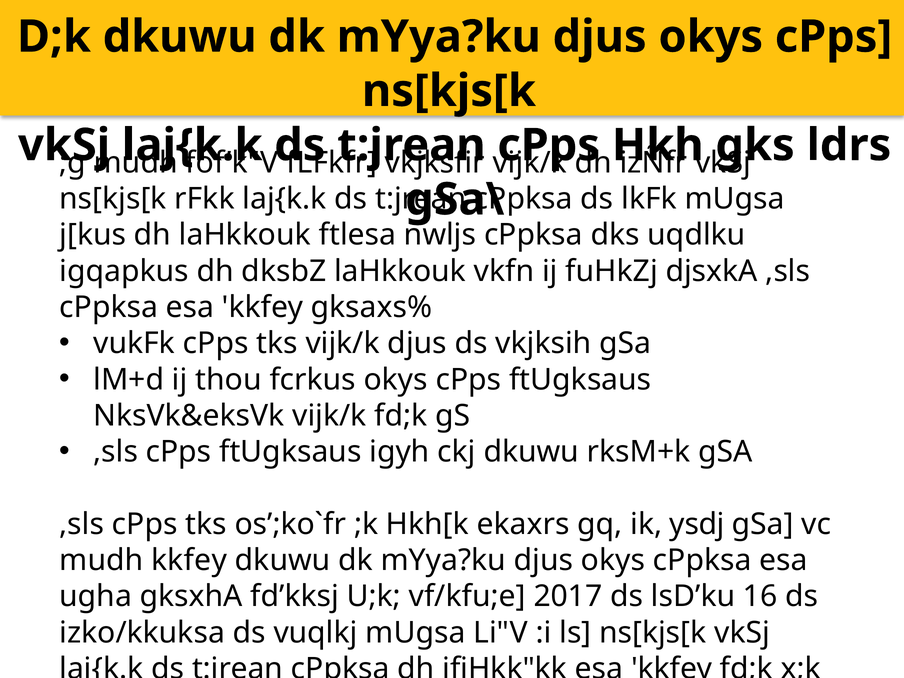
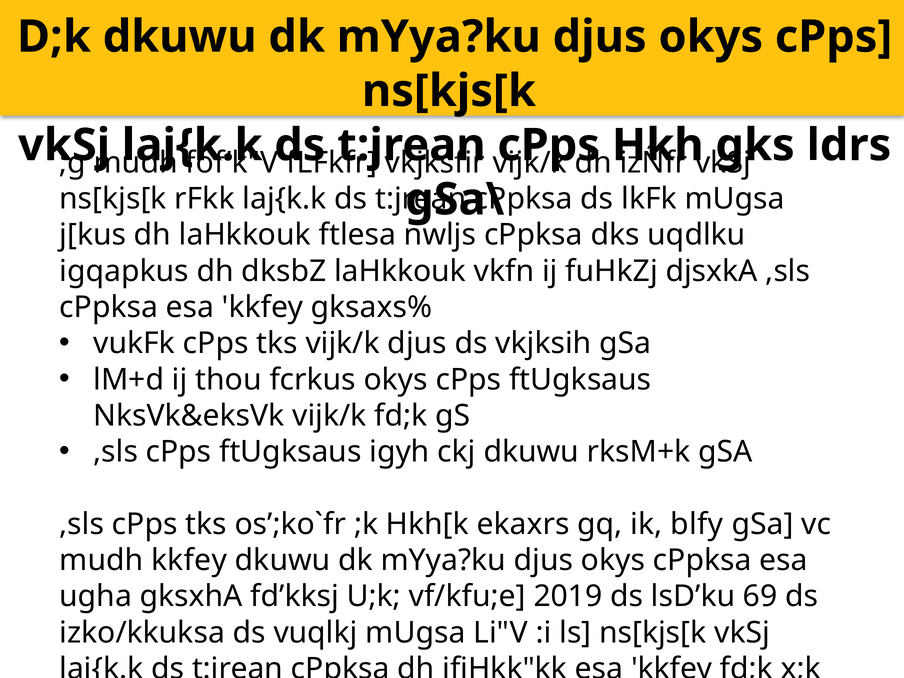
ysdj: ysdj -> blfy
2017: 2017 -> 2019
16: 16 -> 69
